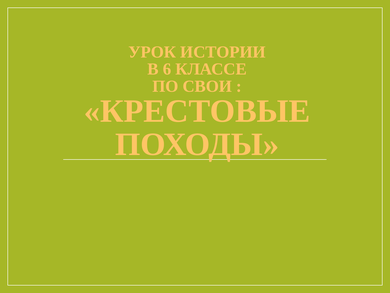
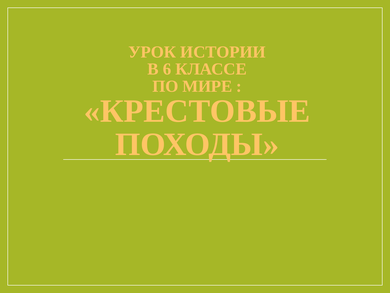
СВОИ: СВОИ -> МИРЕ
